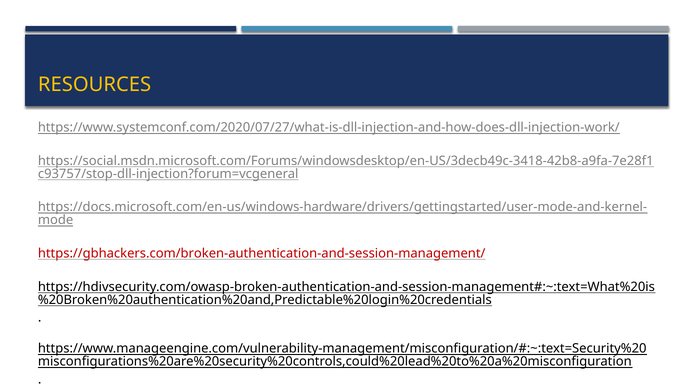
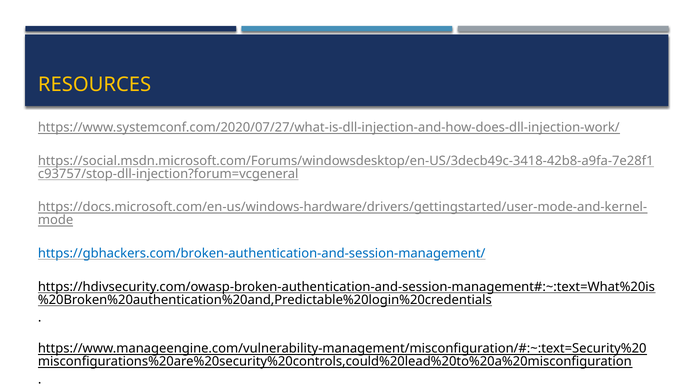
https://gbhackers.com/broken-authentication-and-session-management/ colour: red -> blue
